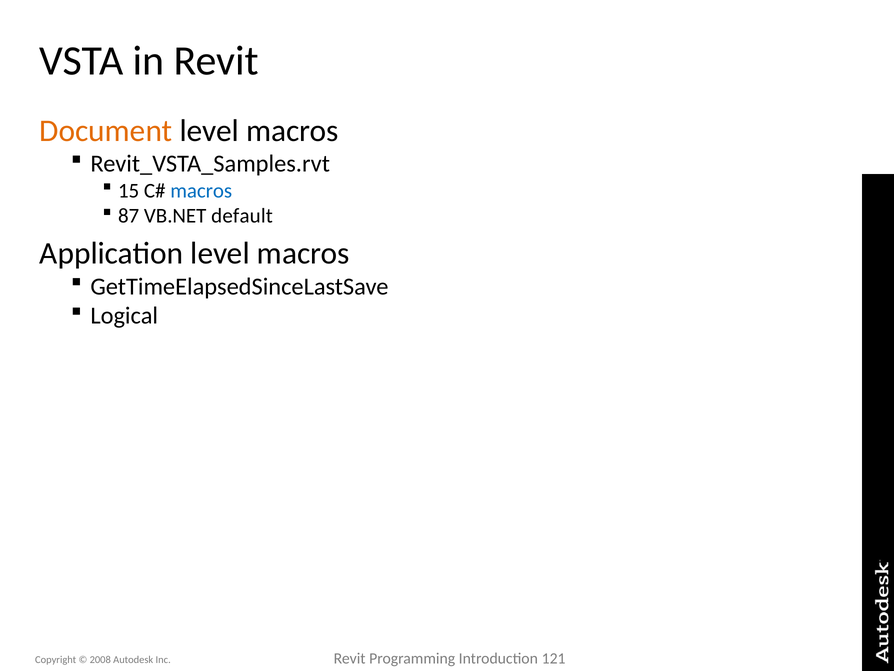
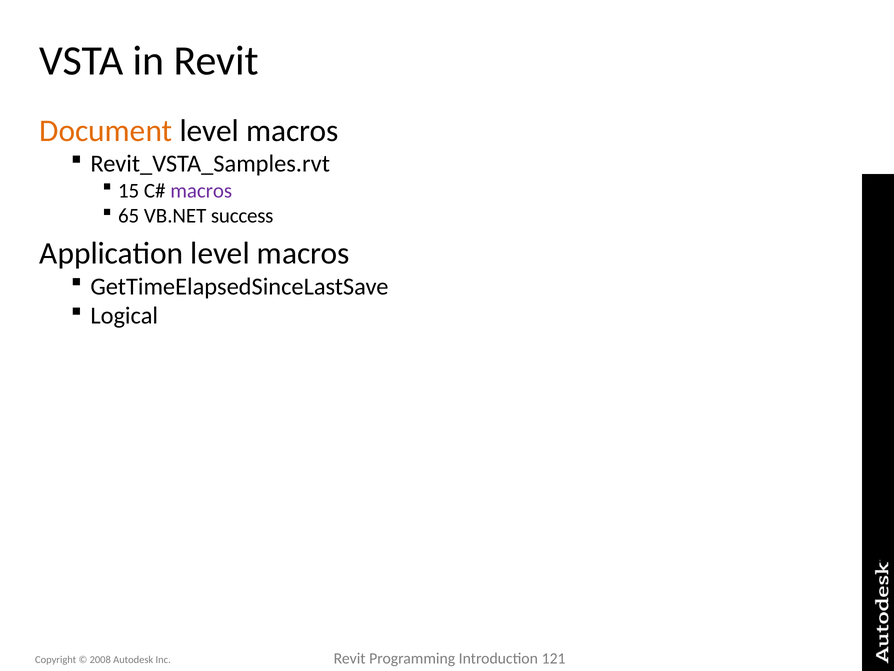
macros at (201, 191) colour: blue -> purple
87: 87 -> 65
default: default -> success
